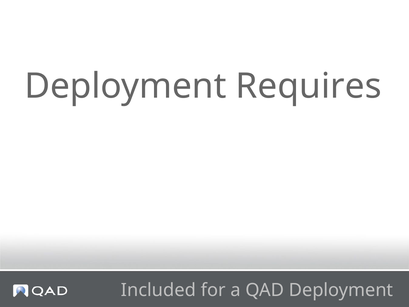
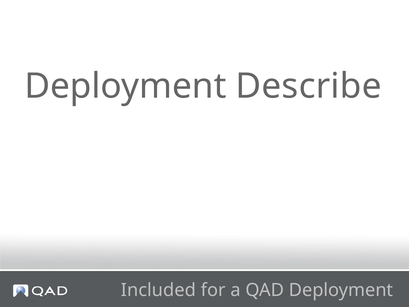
Requires: Requires -> Describe
